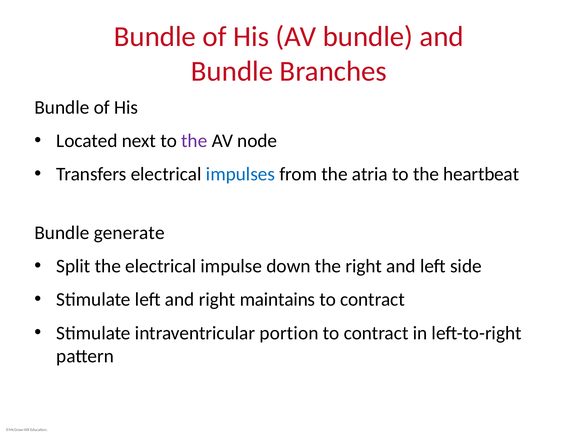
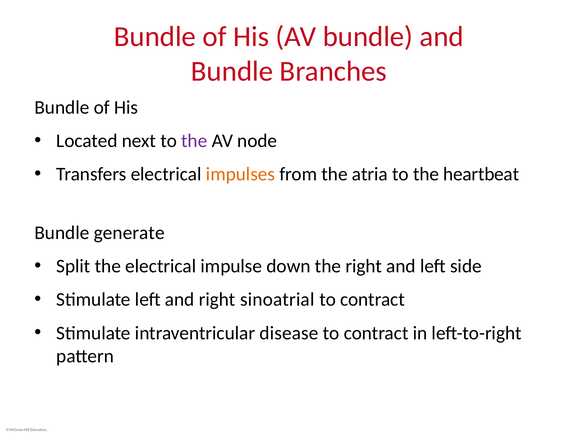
impulses colour: blue -> orange
maintains: maintains -> sinoatrial
portion: portion -> disease
